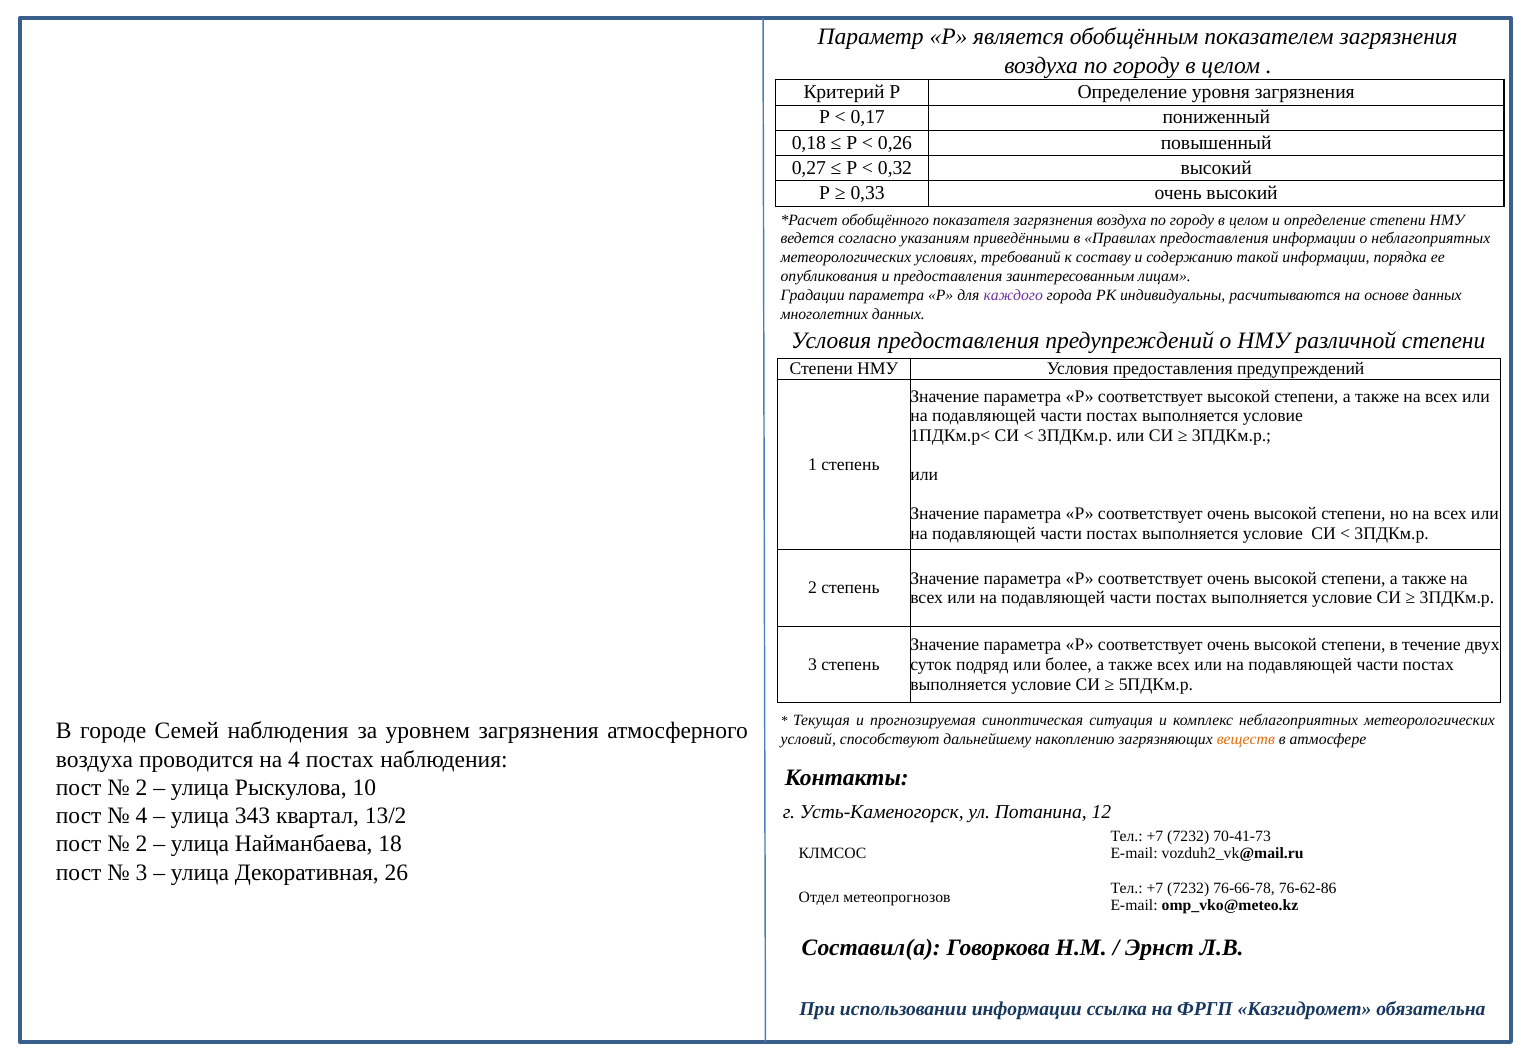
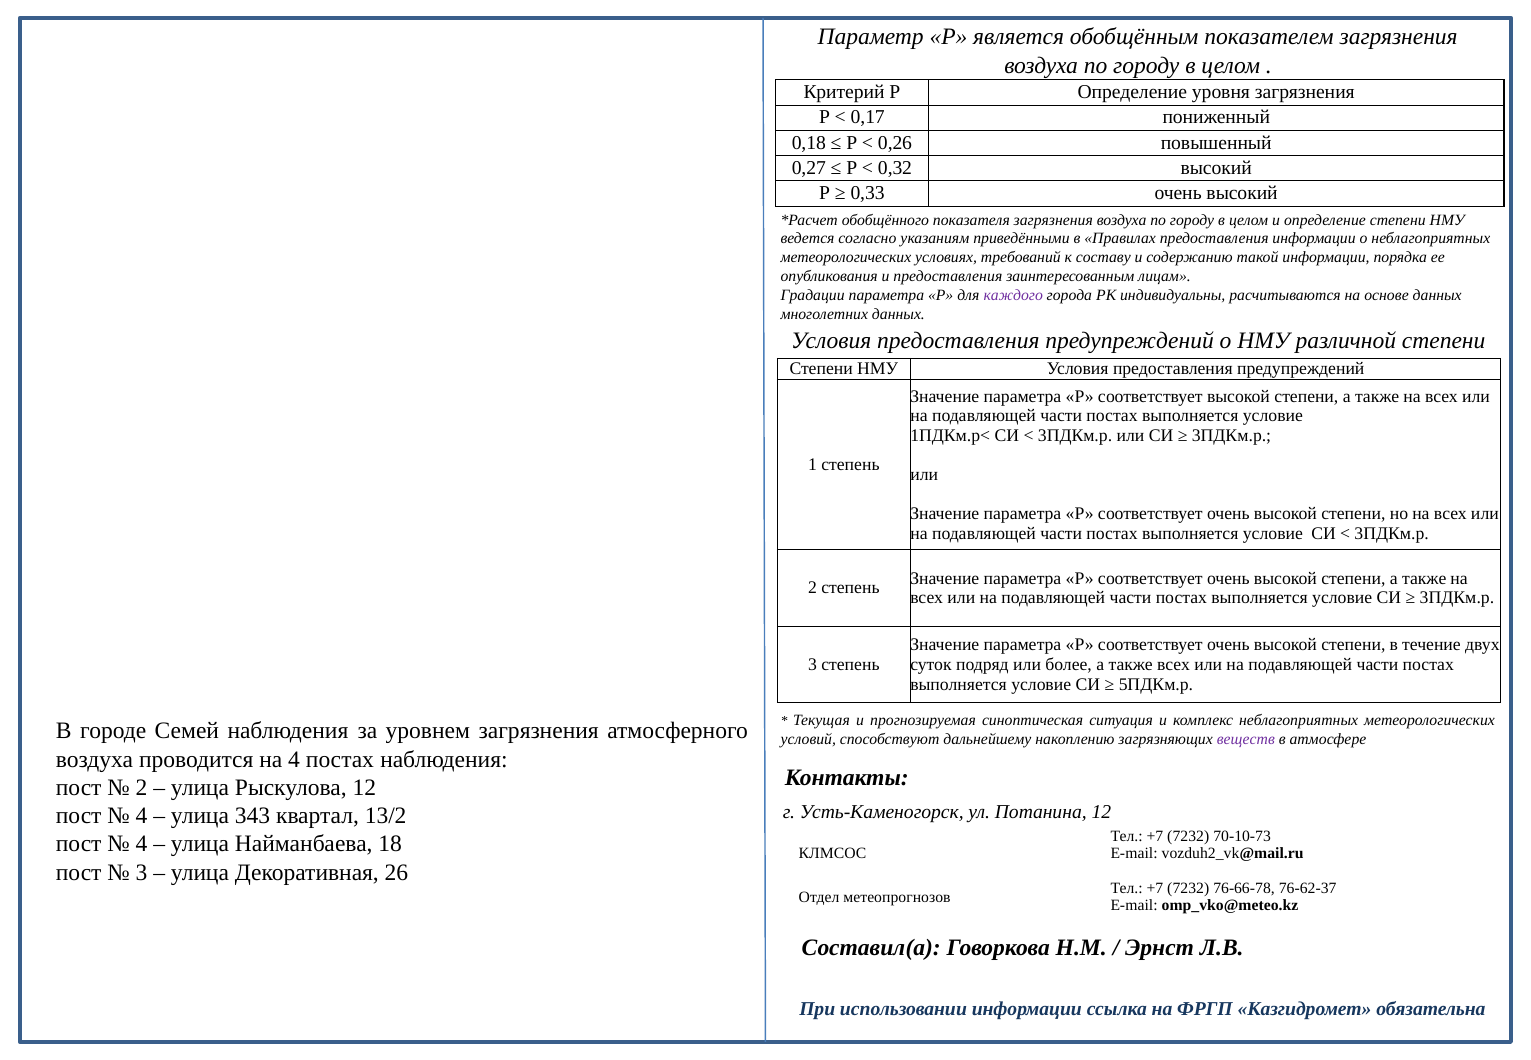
веществ colour: orange -> purple
Рыскулова 10: 10 -> 12
70-41-73: 70-41-73 -> 70-10-73
2 at (142, 844): 2 -> 4
76-62-86: 76-62-86 -> 76-62-37
